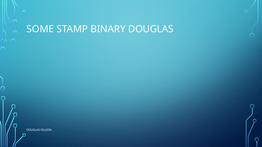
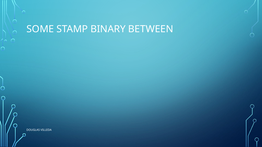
BINARY DOUGLAS: DOUGLAS -> BETWEEN
